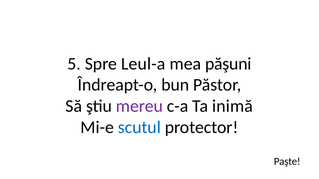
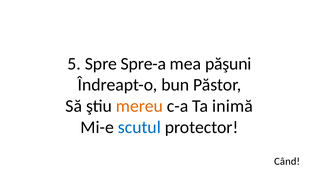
Leul-a: Leul-a -> Spre-a
mereu colour: purple -> orange
Paşte: Paşte -> Când
